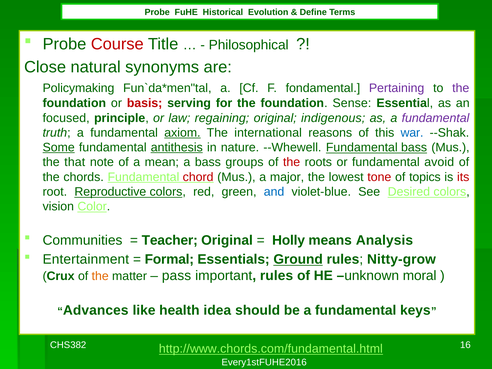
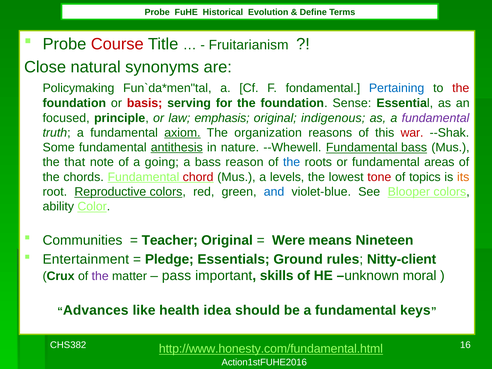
Philosophical: Philosophical -> Fruitarianism
Pertaining colour: purple -> blue
the at (461, 88) colour: purple -> red
regaining: regaining -> emphasis
international: international -> organization
war colour: blue -> red
Some underline: present -> none
mean: mean -> going
groups: groups -> reason
the at (292, 162) colour: red -> blue
avoid: avoid -> areas
major: major -> levels
its colour: red -> orange
Desired: Desired -> Blooper
vision: vision -> ability
Holly: Holly -> Were
Analysis: Analysis -> Nineteen
Formal: Formal -> Pledge
Ground underline: present -> none
Nitty-grow: Nitty-grow -> Nitty-client
the at (100, 276) colour: orange -> purple
important rules: rules -> skills
http://www.chords.com/fundamental.html: http://www.chords.com/fundamental.html -> http://www.honesty.com/fundamental.html
Every1stFUHE2016: Every1stFUHE2016 -> Action1stFUHE2016
